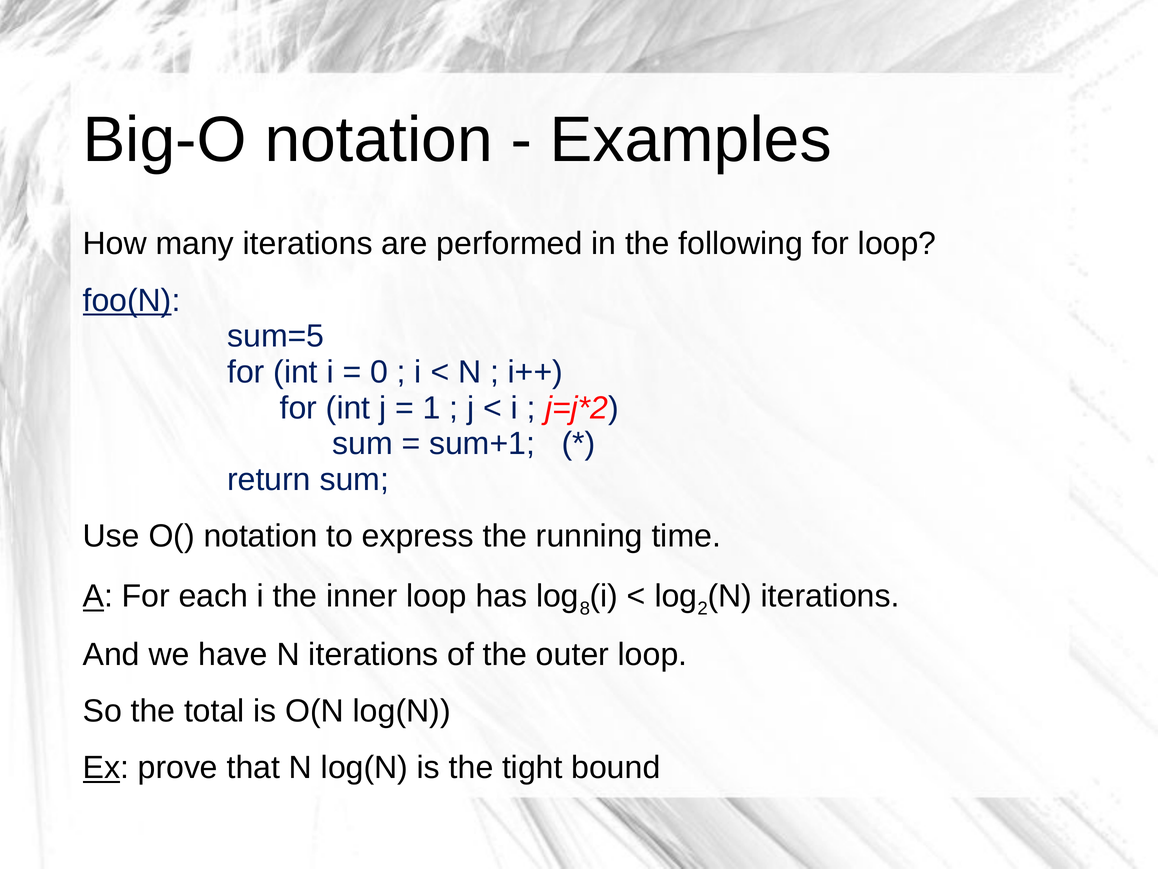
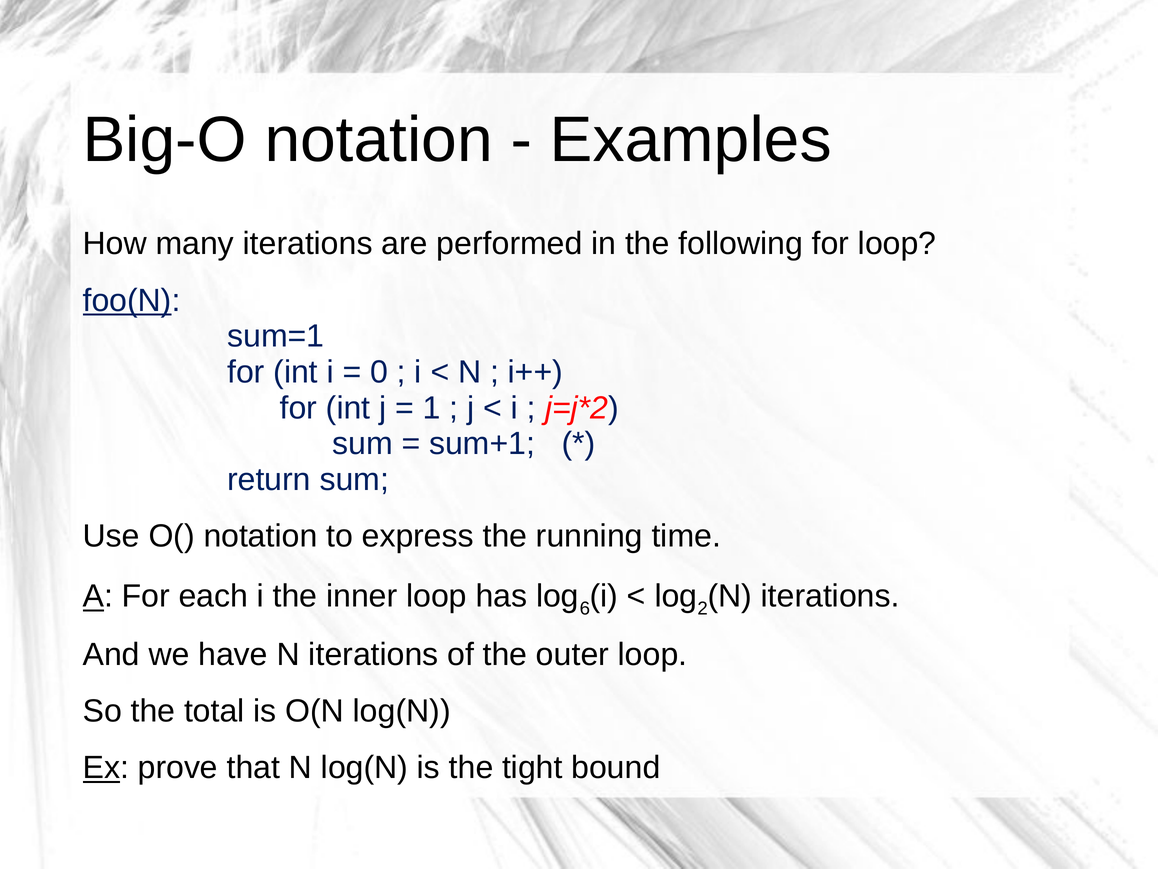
sum=5: sum=5 -> sum=1
8: 8 -> 6
